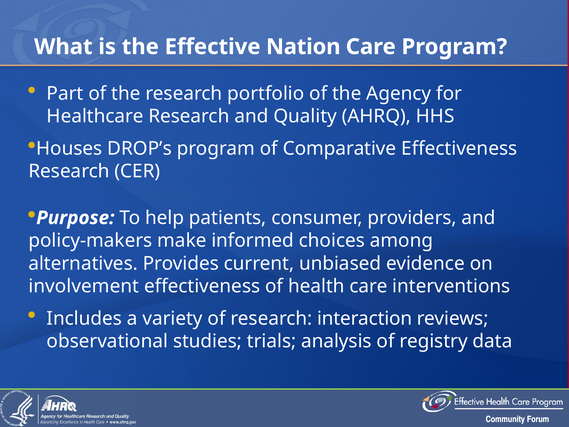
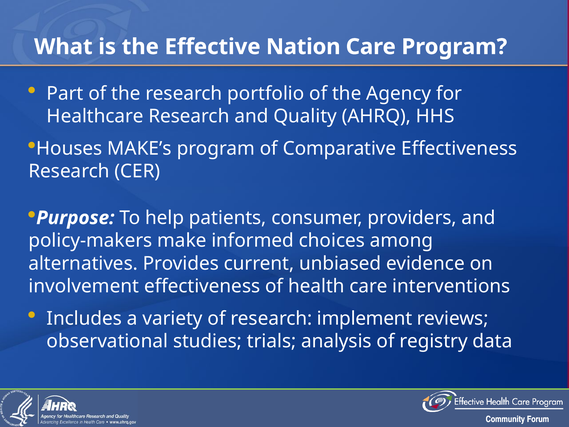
DROP’s: DROP’s -> MAKE’s
interaction: interaction -> implement
